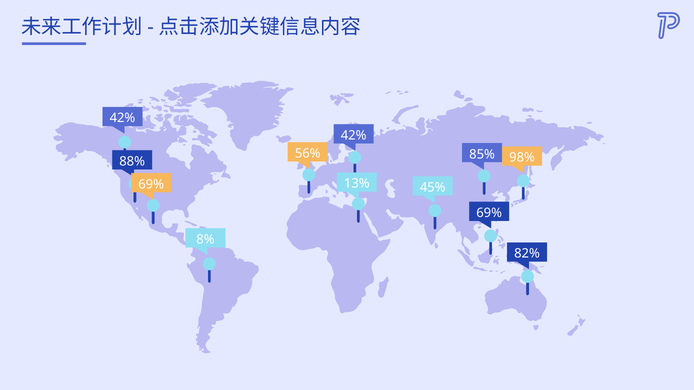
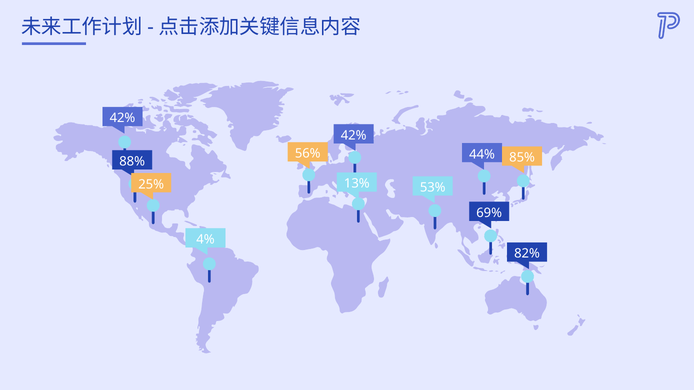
85%: 85% -> 44%
98%: 98% -> 85%
69% at (151, 184): 69% -> 25%
45%: 45% -> 53%
8%: 8% -> 4%
